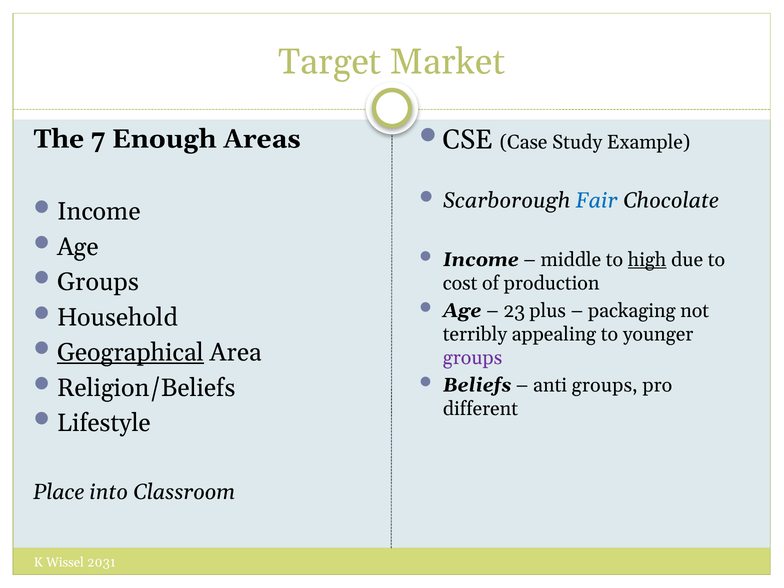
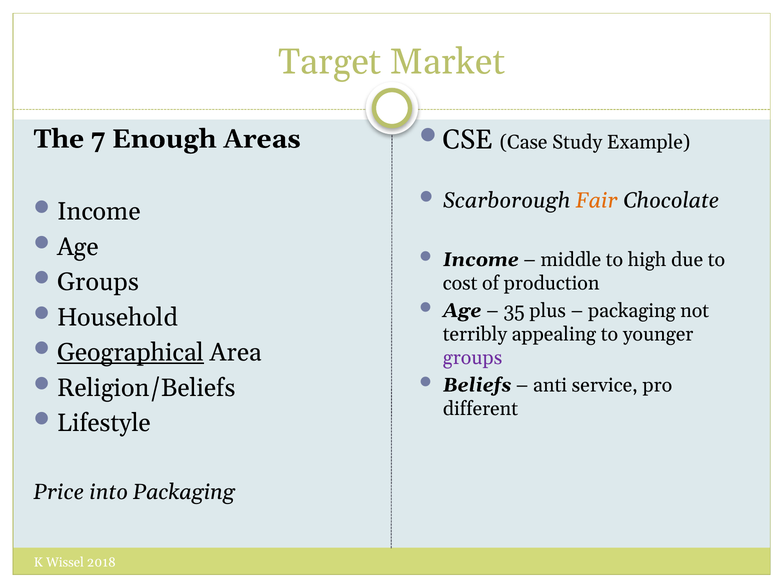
Fair colour: blue -> orange
high underline: present -> none
23: 23 -> 35
anti groups: groups -> service
Place: Place -> Price
into Classroom: Classroom -> Packaging
2031: 2031 -> 2018
